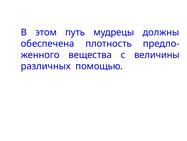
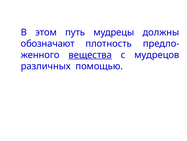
обеспечена: обеспечена -> обозначают
вещества underline: none -> present
величины: величины -> мудрецов
